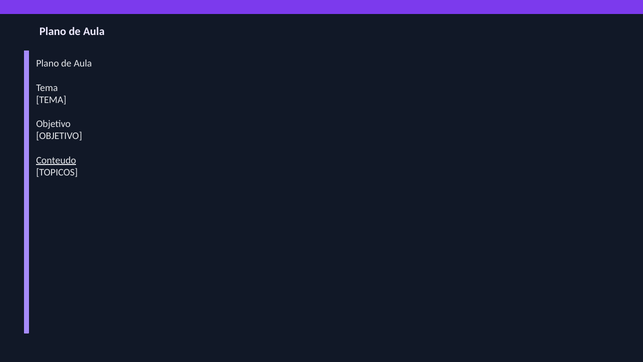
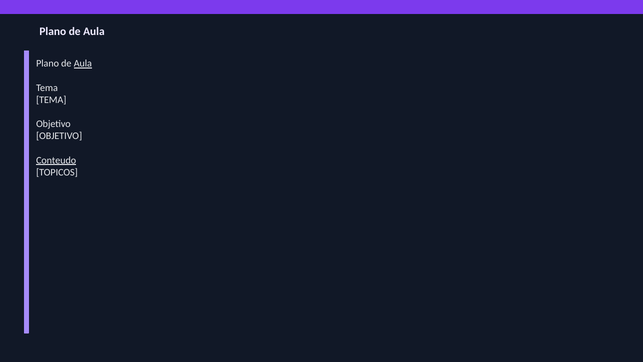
Aula at (83, 64) underline: none -> present
